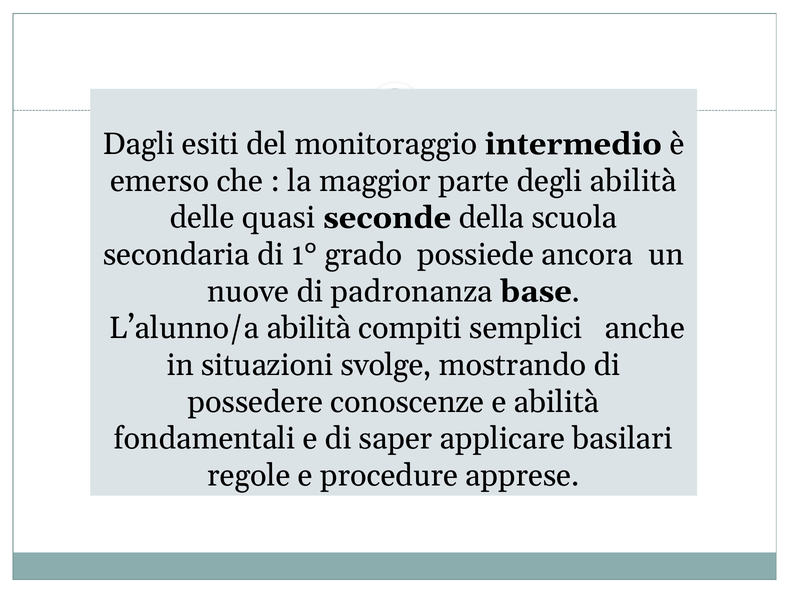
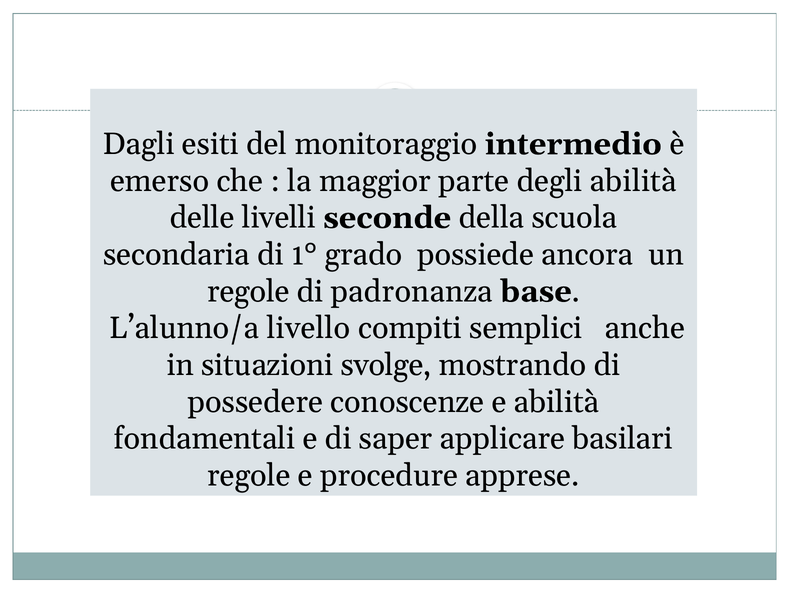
quasi: quasi -> livelli
nuove at (248, 291): nuove -> regole
L’alunno/a abilità: abilità -> livello
